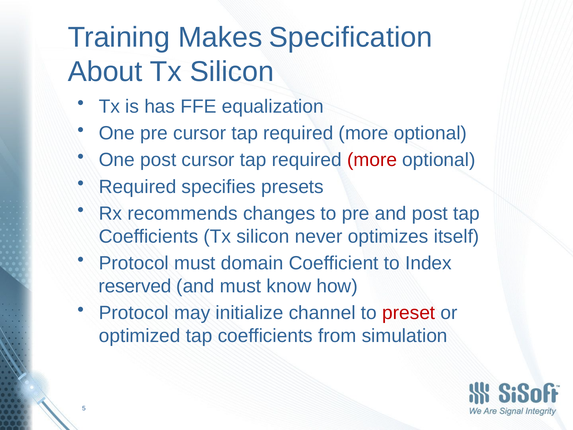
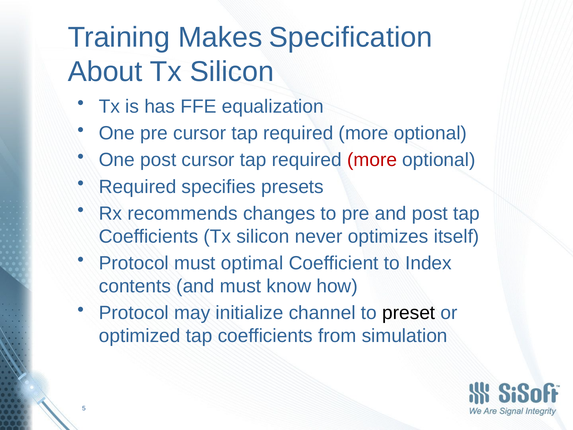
domain: domain -> optimal
reserved: reserved -> contents
preset colour: red -> black
